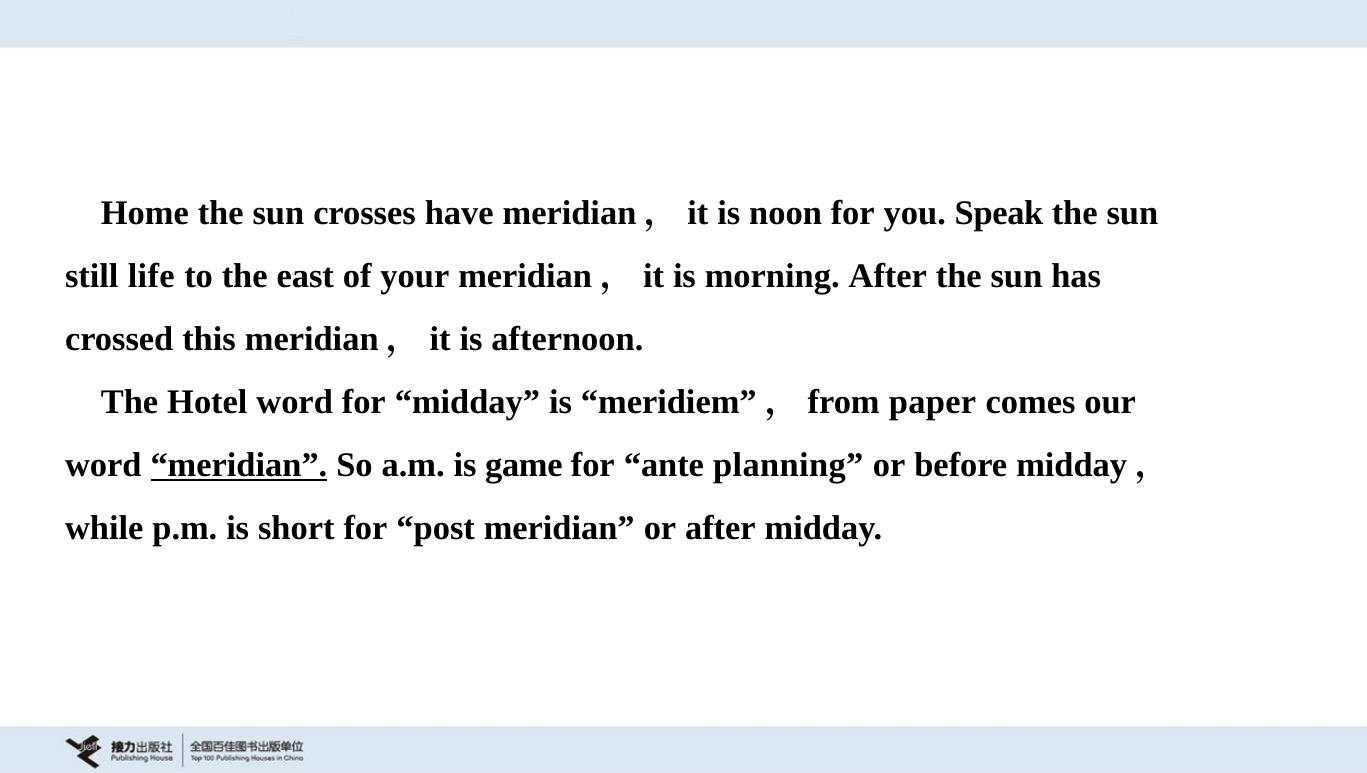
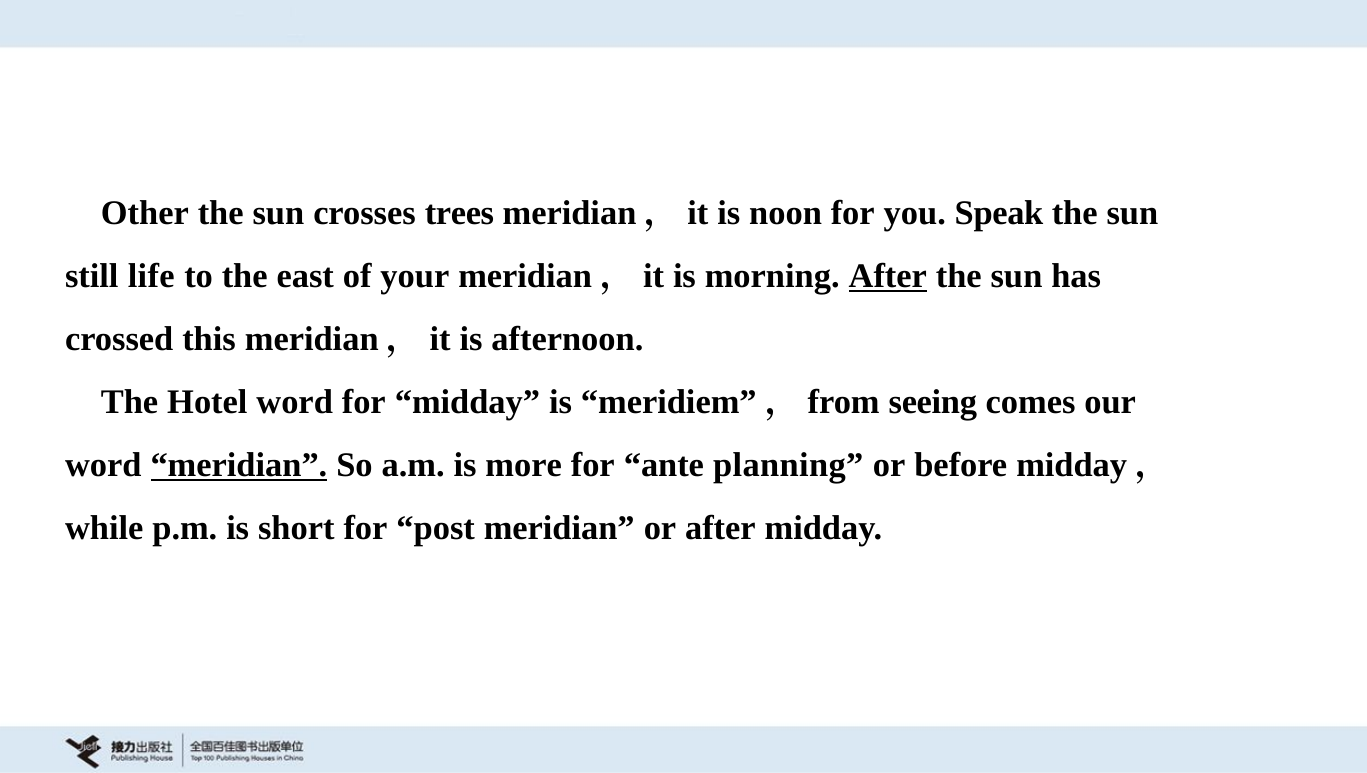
Home: Home -> Other
have: have -> trees
After at (888, 276) underline: none -> present
paper: paper -> seeing
game: game -> more
